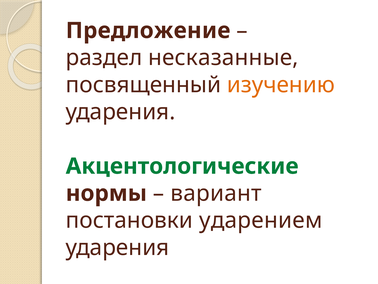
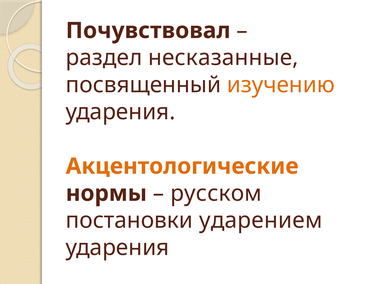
Предложение: Предложение -> Почувствовал
Акцентологические colour: green -> orange
вариант: вариант -> русском
